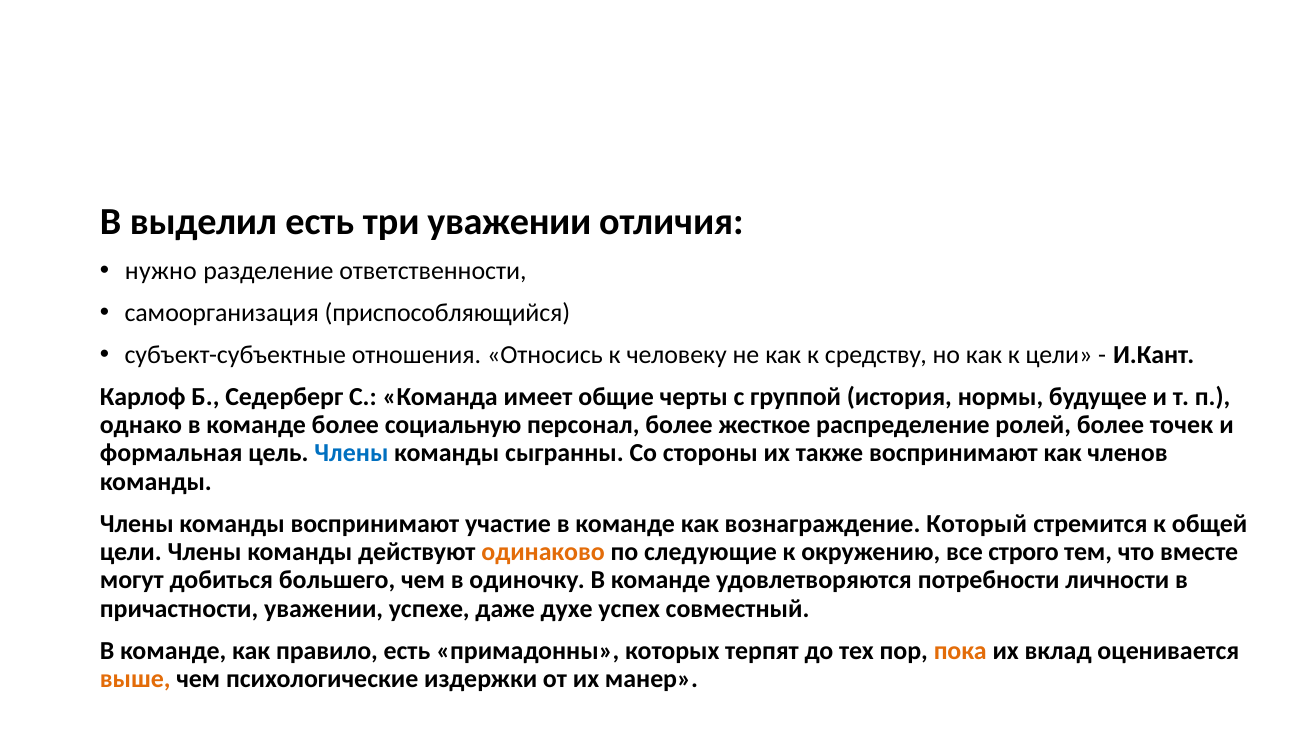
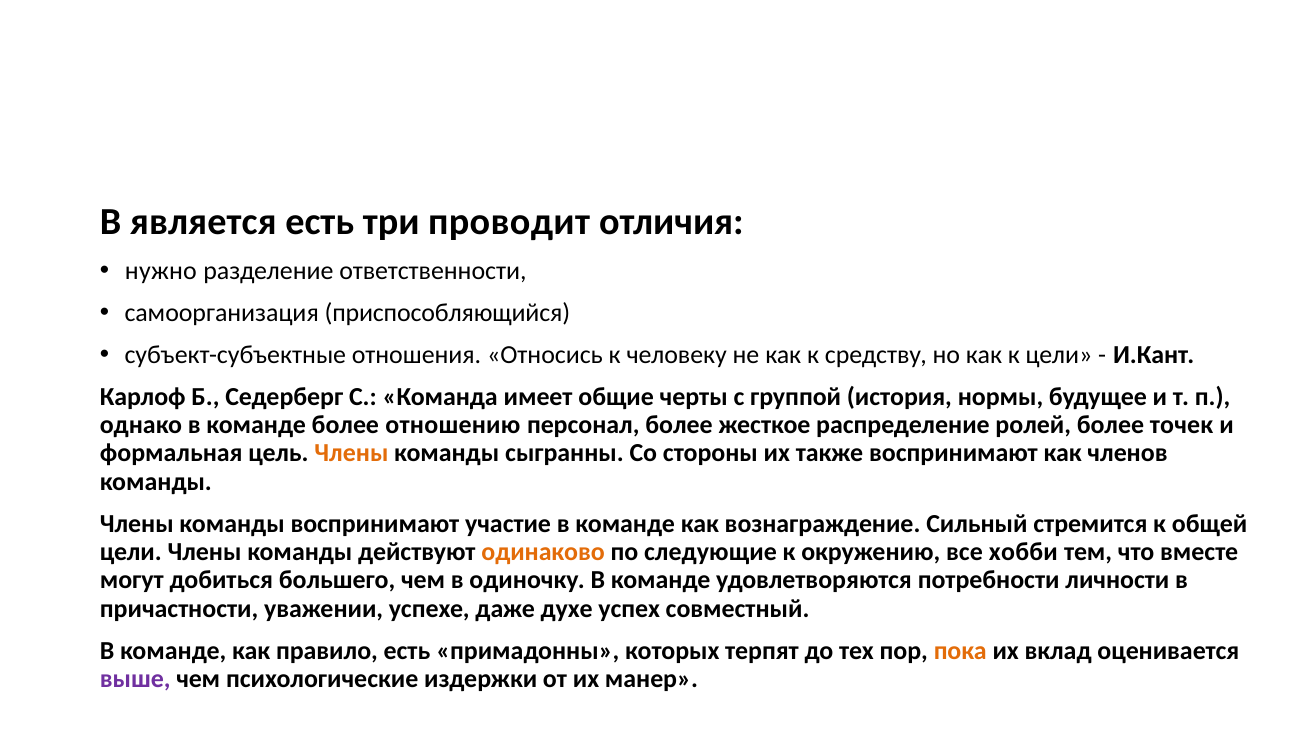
выделил: выделил -> является
три уважении: уважении -> проводит
социальную: социальную -> отношению
Члены at (351, 454) colour: blue -> orange
Который: Который -> Сильный
строго: строго -> хобби
выше colour: orange -> purple
